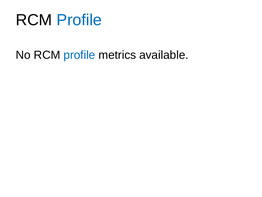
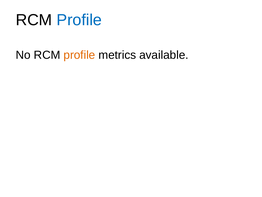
profile at (79, 55) colour: blue -> orange
